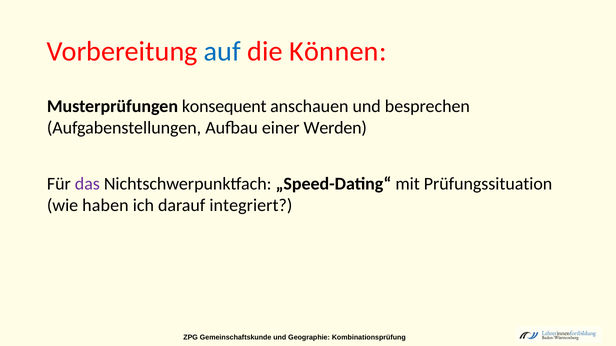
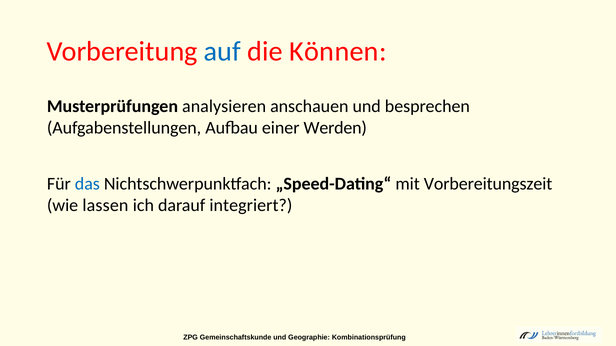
konsequent: konsequent -> analysieren
das colour: purple -> blue
Prüfungssituation: Prüfungssituation -> Vorbereitungszeit
haben: haben -> lassen
